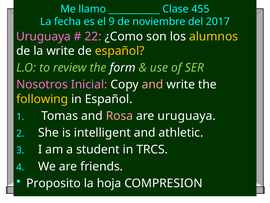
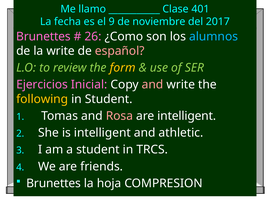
455: 455 -> 401
Uruguaya at (43, 36): Uruguaya -> Brunettes
22: 22 -> 26
alumnos colour: yellow -> light blue
español at (120, 51) colour: yellow -> pink
form colour: white -> yellow
Nosotros: Nosotros -> Ejercicios
in Español: Español -> Student
are uruguaya: uruguaya -> intelligent
Proposito at (54, 183): Proposito -> Brunettes
